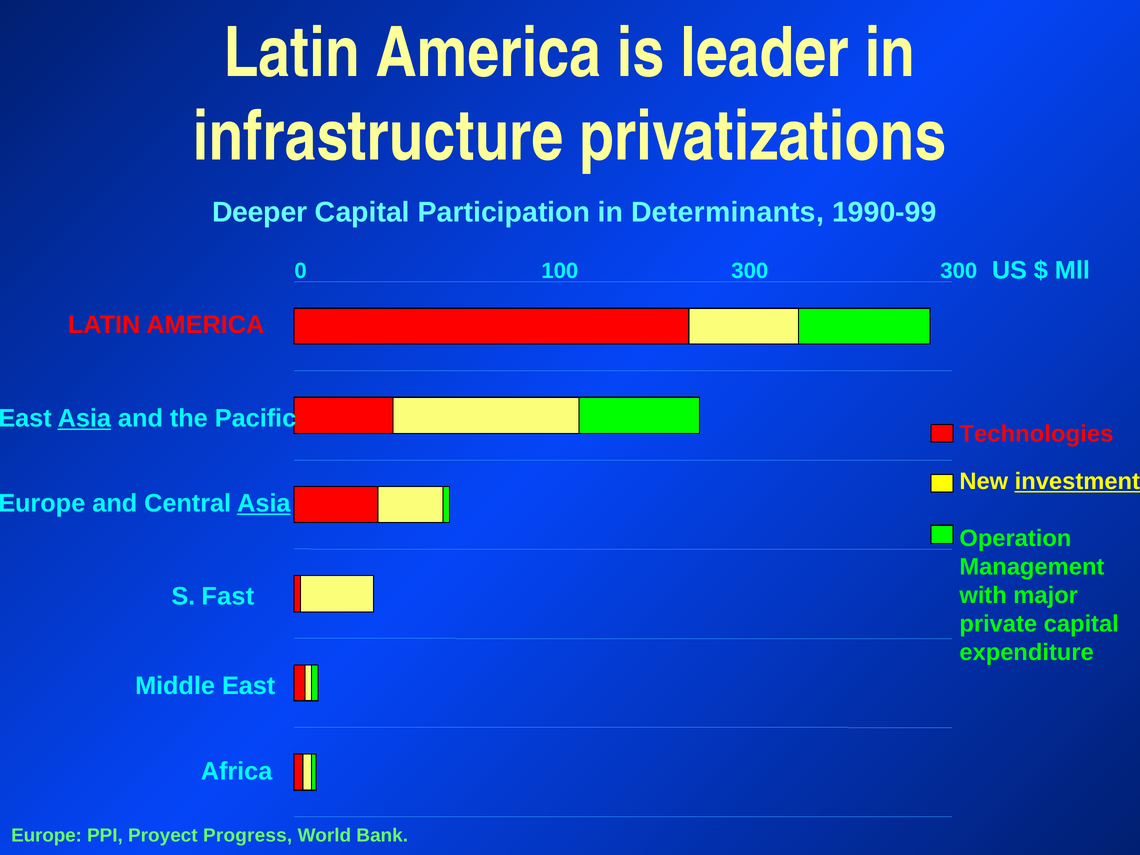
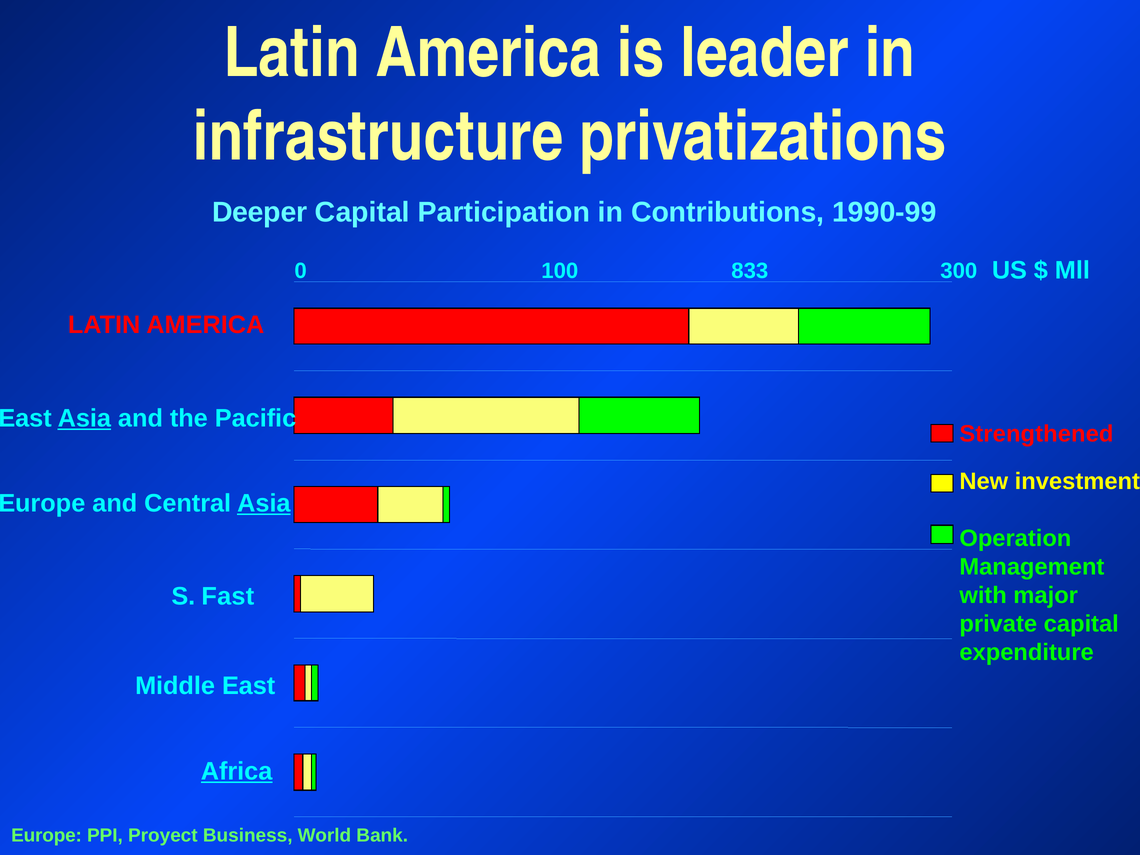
Determinants: Determinants -> Contributions
100 300: 300 -> 833
Technologies: Technologies -> Strengthened
investment underline: present -> none
Africa underline: none -> present
Progress: Progress -> Business
